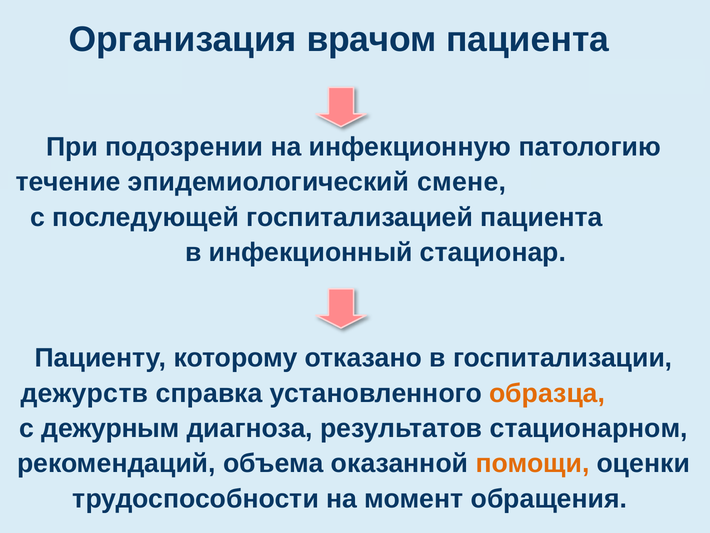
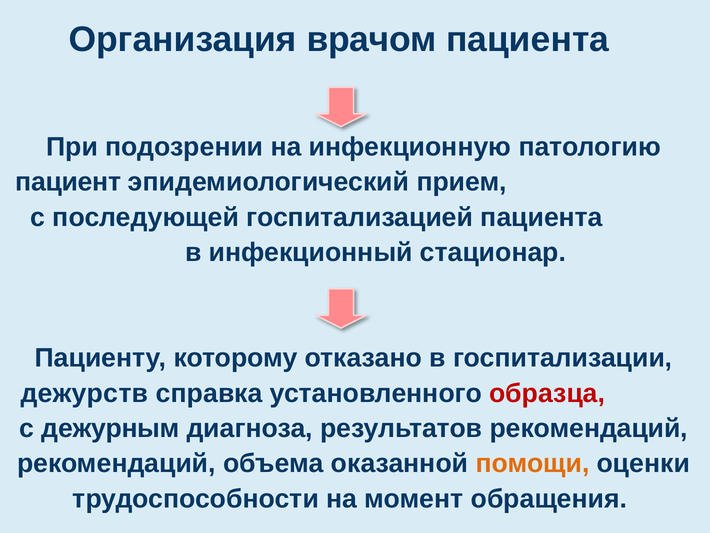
течение: течение -> пациент
смене: смене -> прием
образца colour: orange -> red
результатов стационарном: стационарном -> рекомендаций
